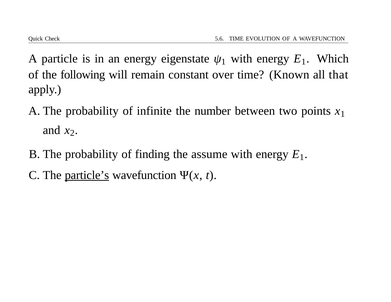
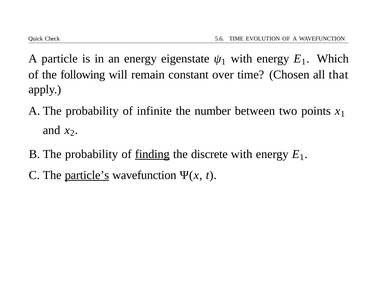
Known: Known -> Chosen
finding underline: none -> present
assume: assume -> discrete
